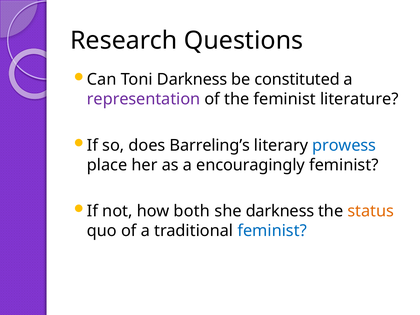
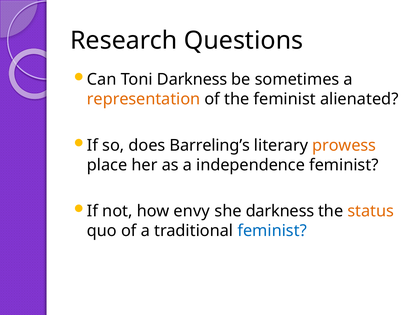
constituted: constituted -> sometimes
representation colour: purple -> orange
literature: literature -> alienated
prowess colour: blue -> orange
encouragingly: encouragingly -> independence
both: both -> envy
